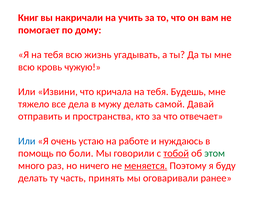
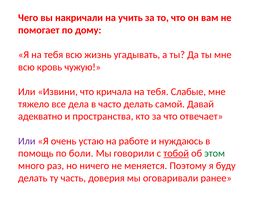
Книг: Книг -> Чего
Будешь: Будешь -> Слабые
мужу: мужу -> часто
отправить: отправить -> адекватно
Или at (27, 141) colour: blue -> purple
меняется underline: present -> none
принять: принять -> доверия
